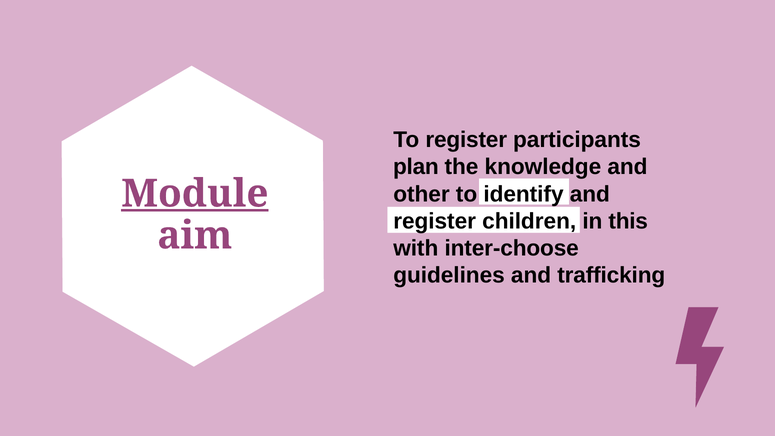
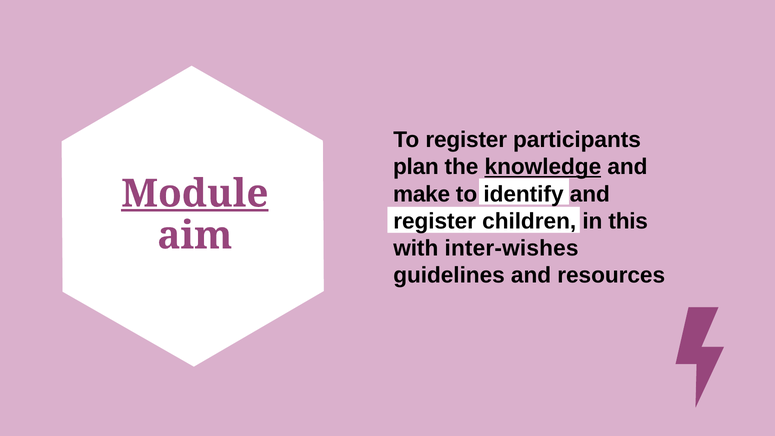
knowledge underline: none -> present
other: other -> make
inter-choose: inter-choose -> inter-wishes
trafficking: trafficking -> resources
